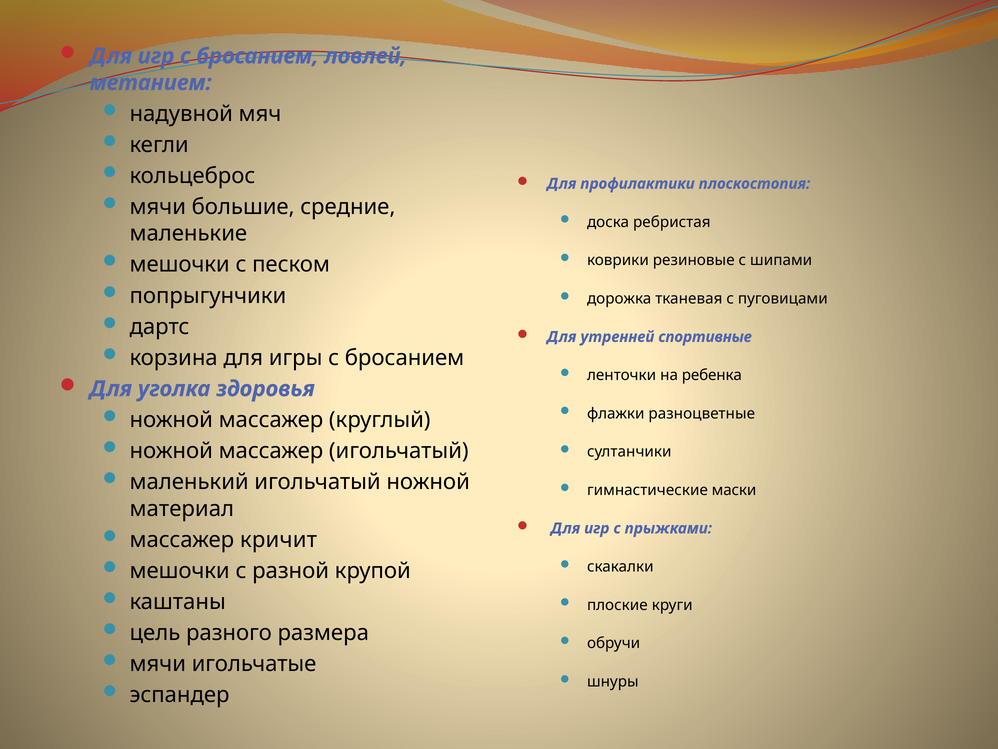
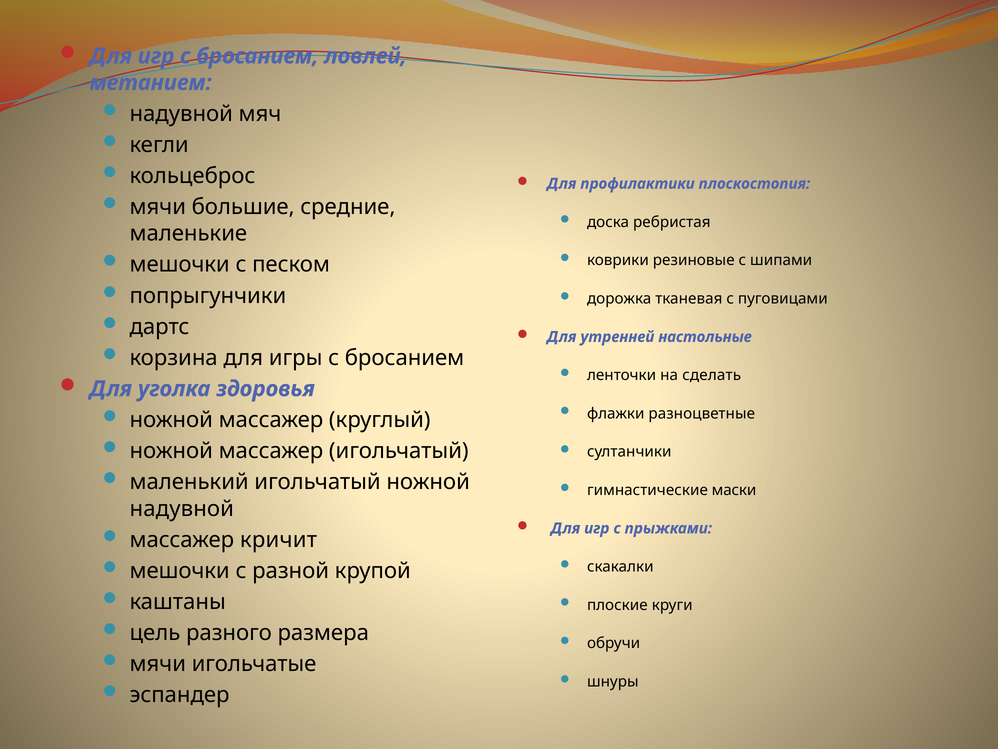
спортивные: спортивные -> настольные
ребенка: ребенка -> сделать
материал at (182, 508): материал -> надувной
